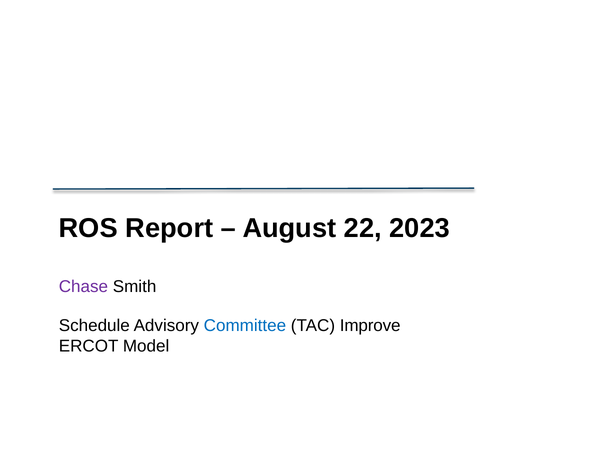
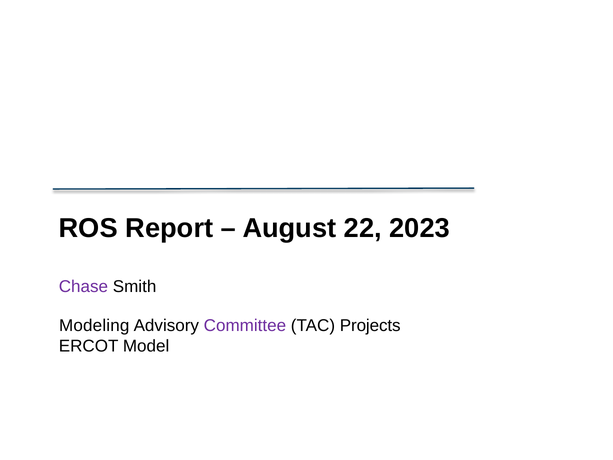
Schedule: Schedule -> Modeling
Committee colour: blue -> purple
Improve: Improve -> Projects
